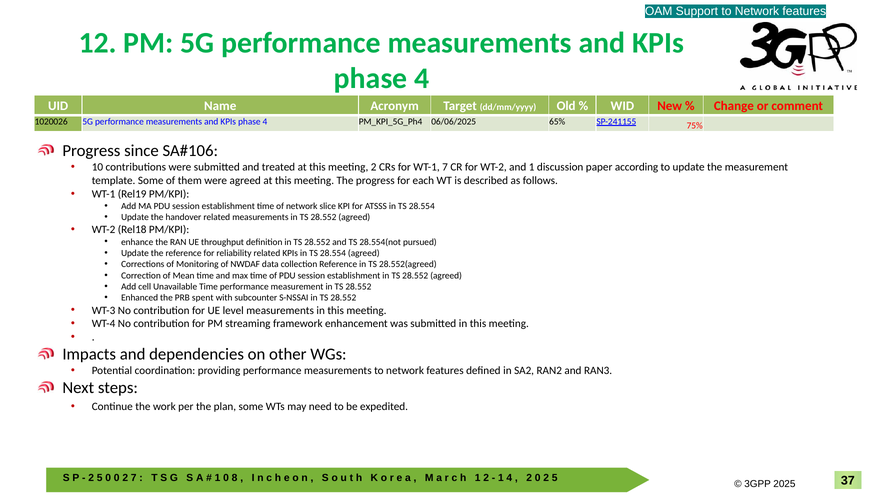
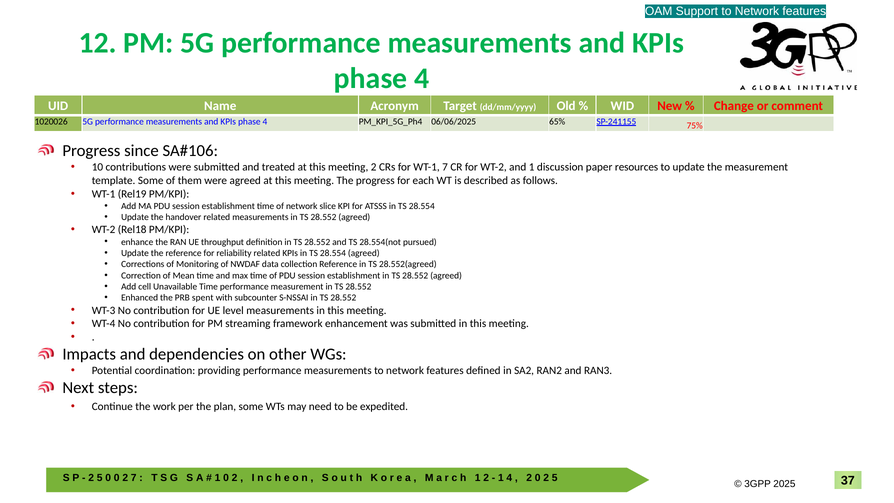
according: according -> resources
8 at (235, 478): 8 -> 2
